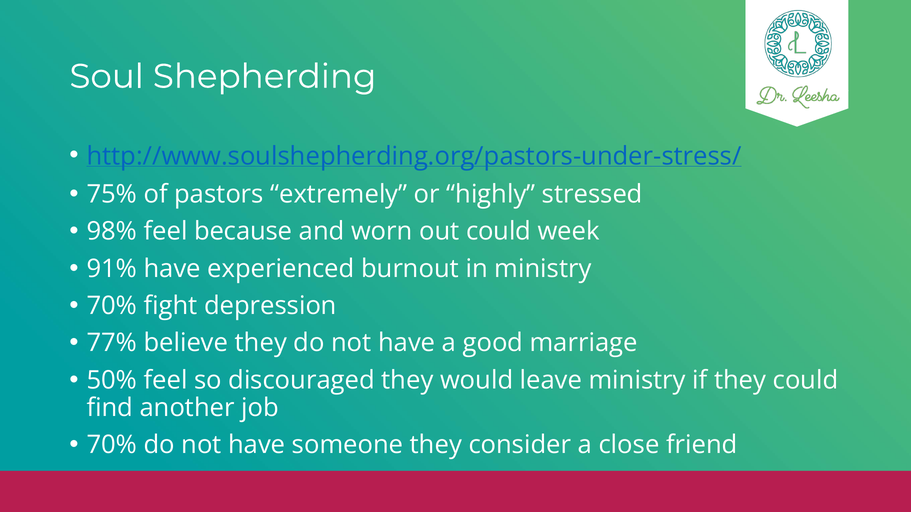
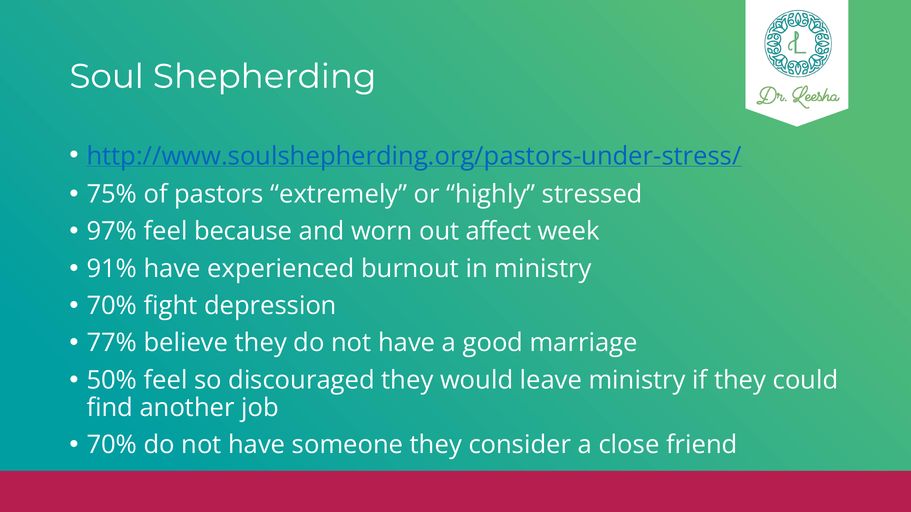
98%: 98% -> 97%
out could: could -> affect
